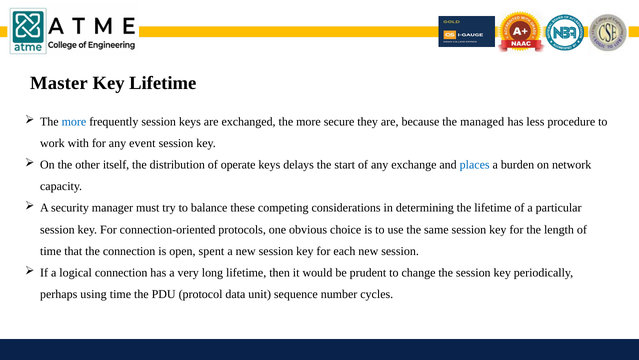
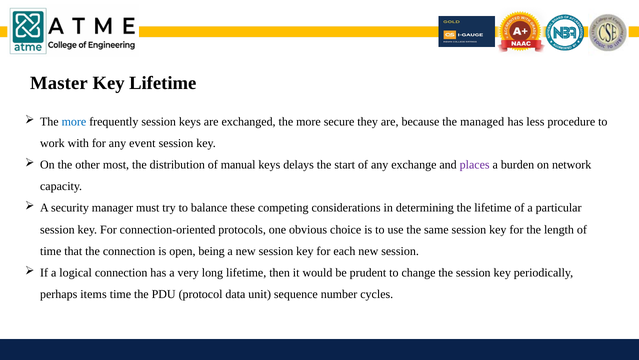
itself: itself -> most
operate: operate -> manual
places colour: blue -> purple
spent: spent -> being
using: using -> items
